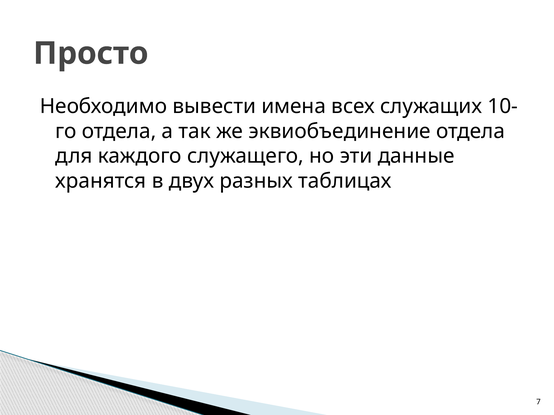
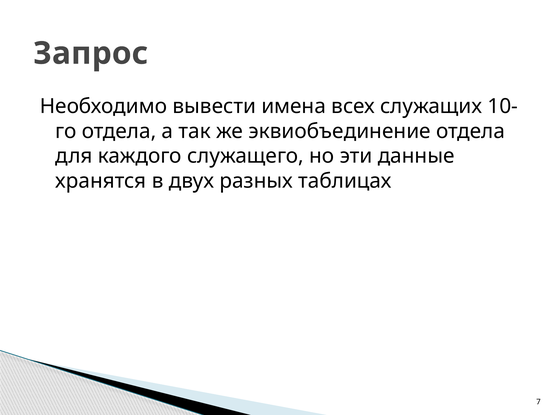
Просто: Просто -> Запрос
